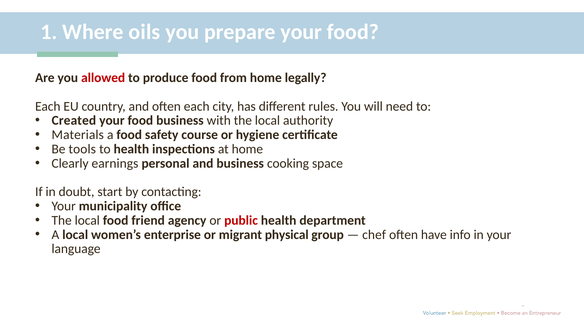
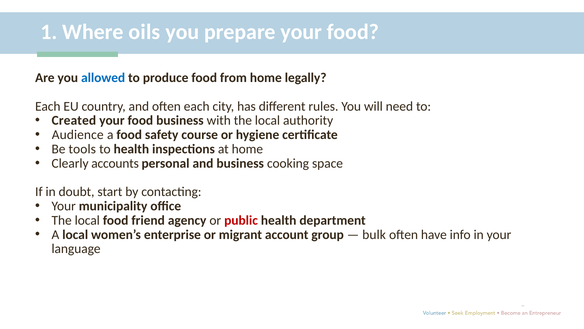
allowed colour: red -> blue
Materials: Materials -> Audience
earnings: earnings -> accounts
physical: physical -> account
chef: chef -> bulk
